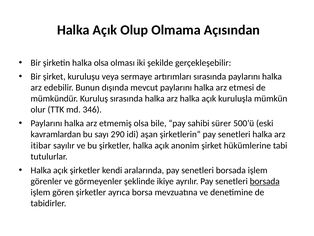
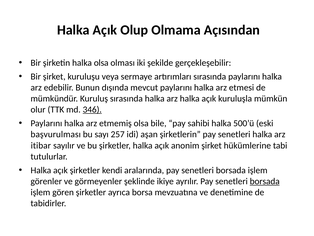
346 underline: none -> present
sahibi sürer: sürer -> halka
kavramlardan: kavramlardan -> başvurulması
290: 290 -> 257
